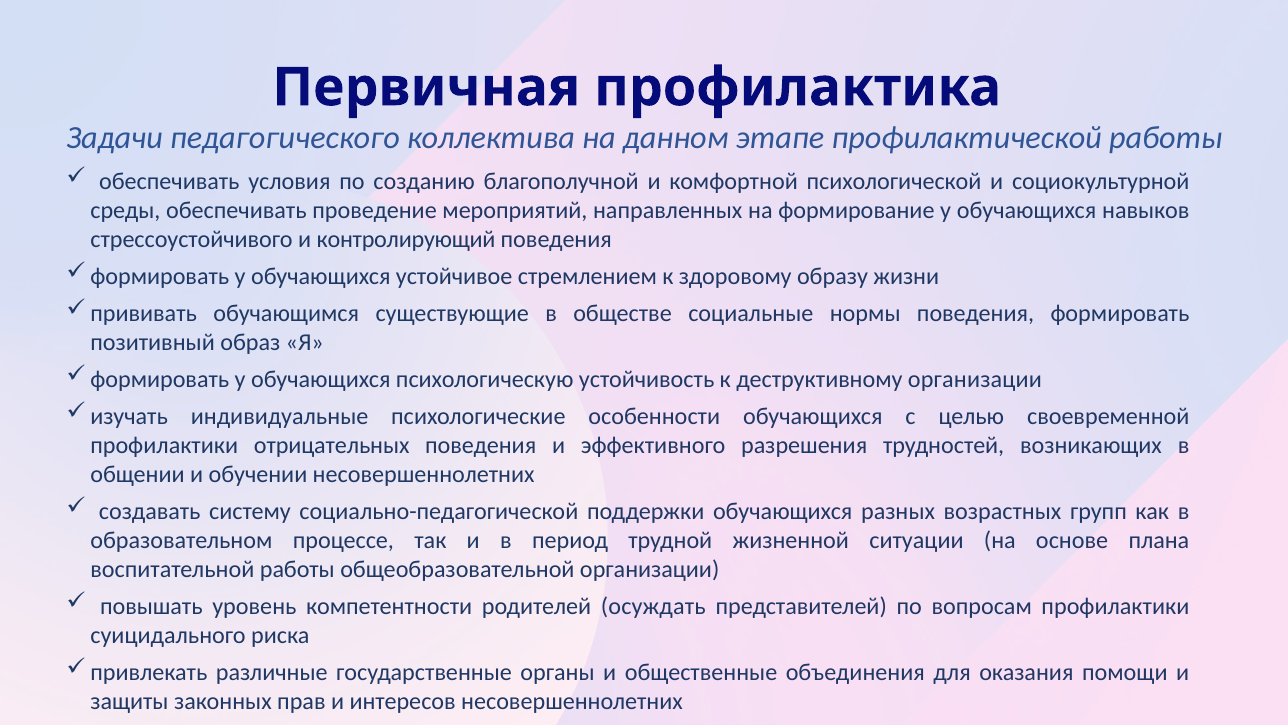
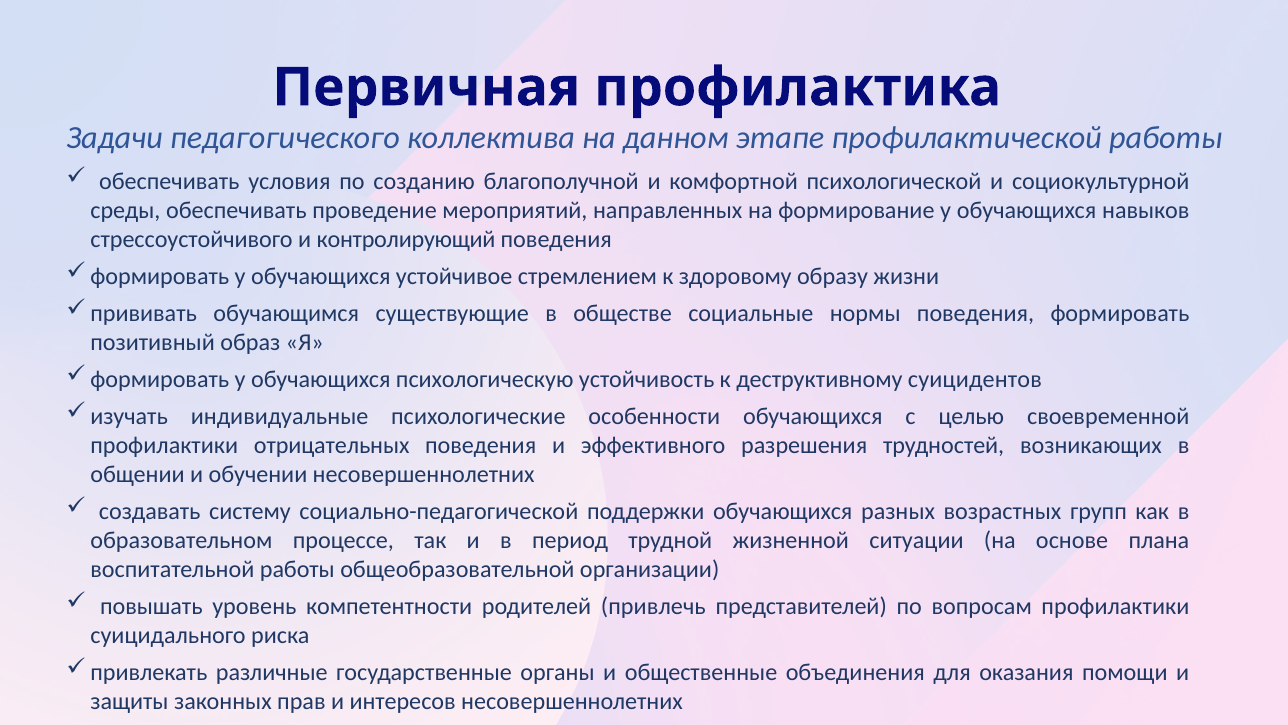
деструктивному организации: организации -> суицидентов
осуждать: осуждать -> привлечь
